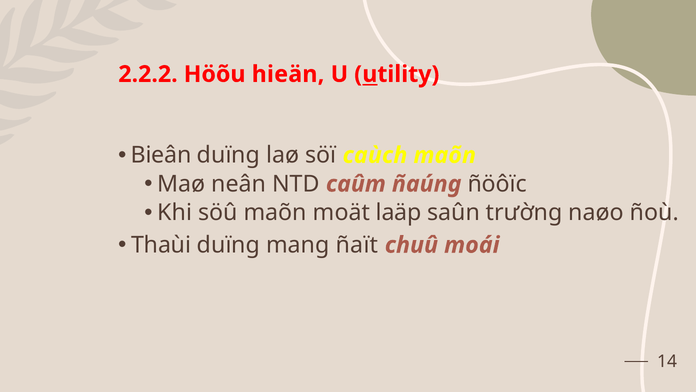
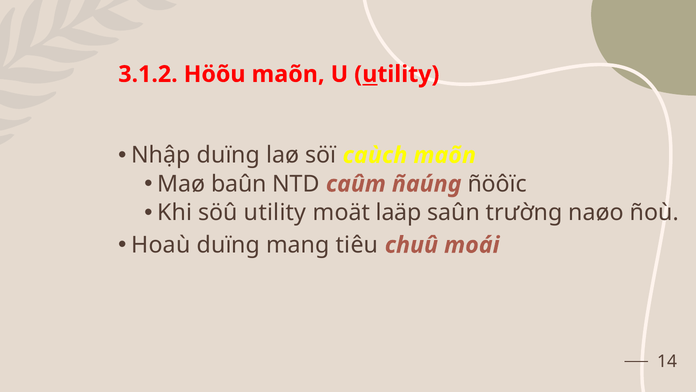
2.2.2: 2.2.2 -> 3.1.2
Höõu hieän: hieän -> maõn
Bieân: Bieân -> Nhập
neân: neân -> baûn
söû maõn: maõn -> utility
Thaùi: Thaùi -> Hoaù
ñaït: ñaït -> tiêu
